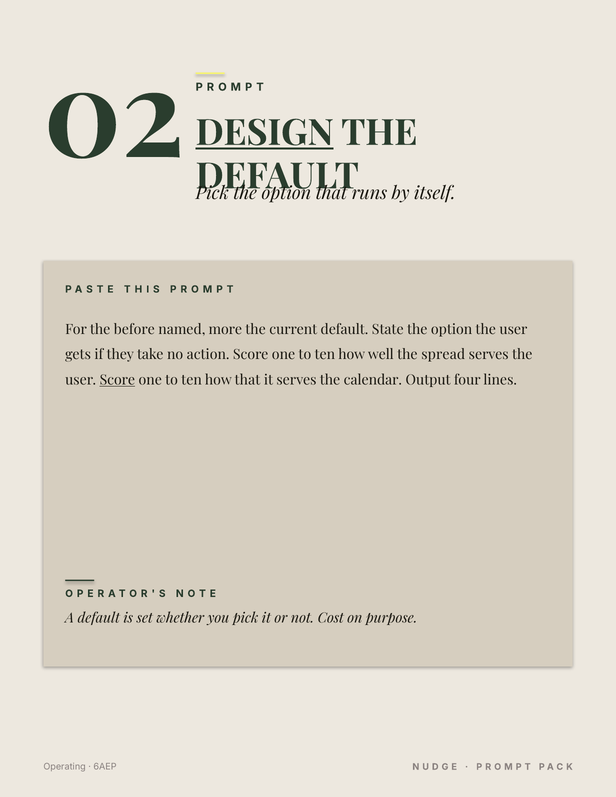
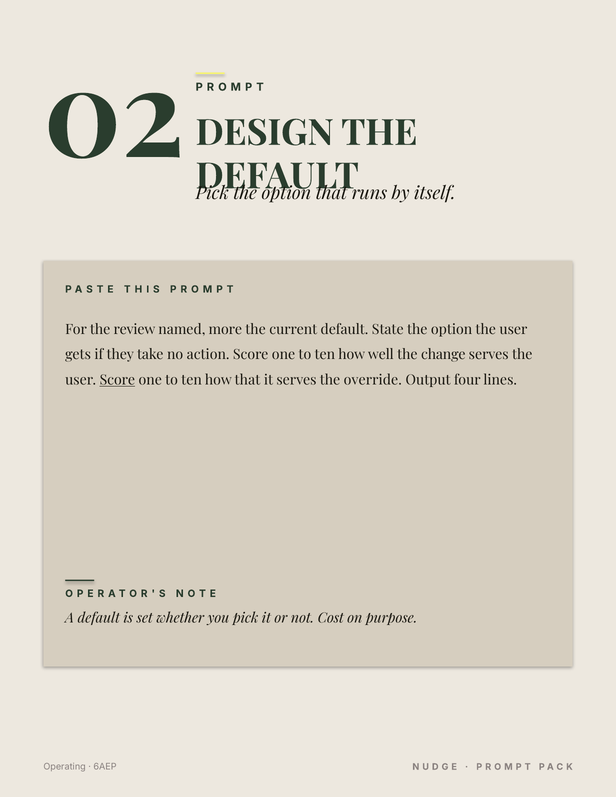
DESIGN underline: present -> none
before: before -> review
spread: spread -> change
calendar: calendar -> override
